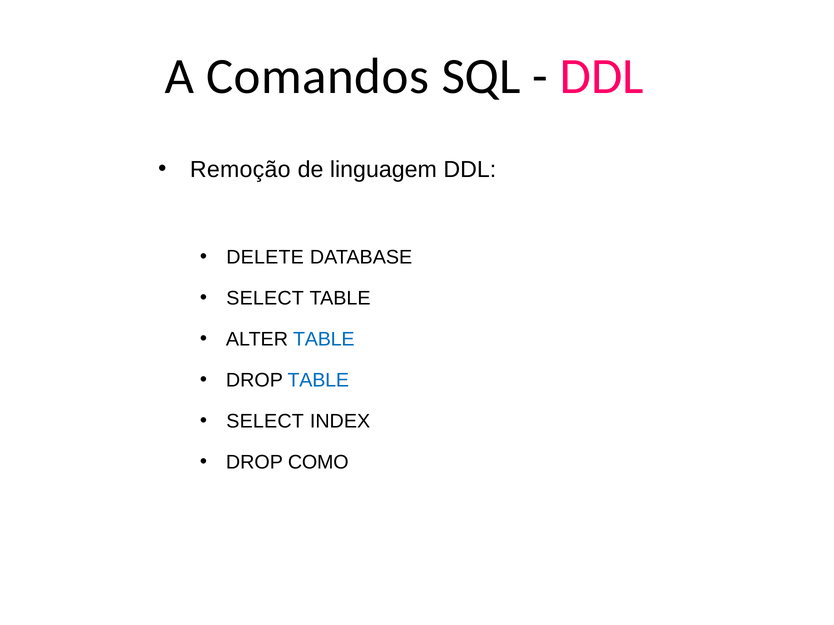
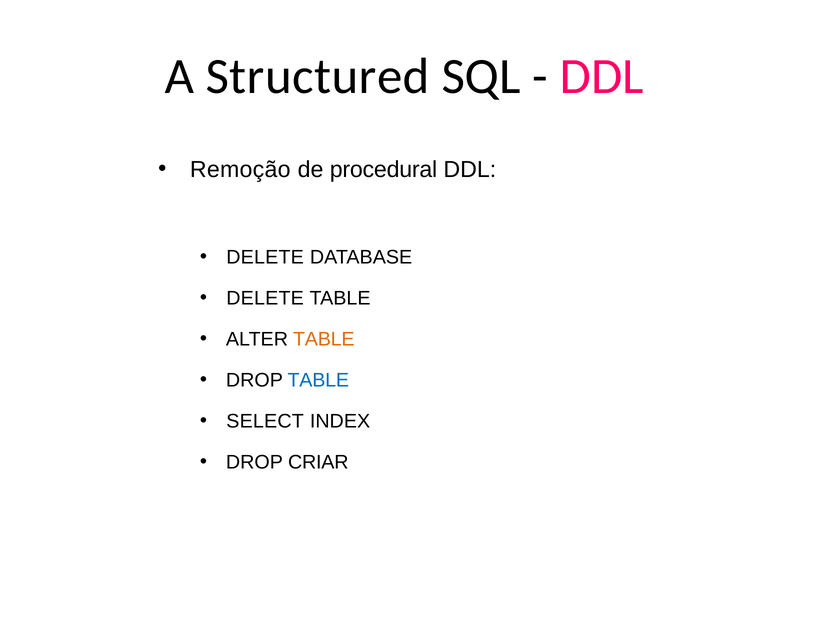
Comandos: Comandos -> Structured
linguagem: linguagem -> procedural
SELECT at (265, 299): SELECT -> DELETE
TABLE at (324, 340) colour: blue -> orange
COMO: COMO -> CRIAR
